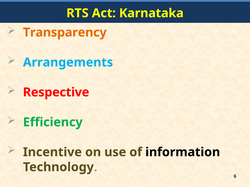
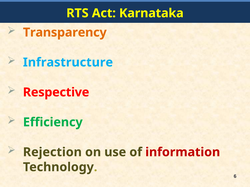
Arrangements: Arrangements -> Infrastructure
Incentive: Incentive -> Rejection
information colour: black -> red
